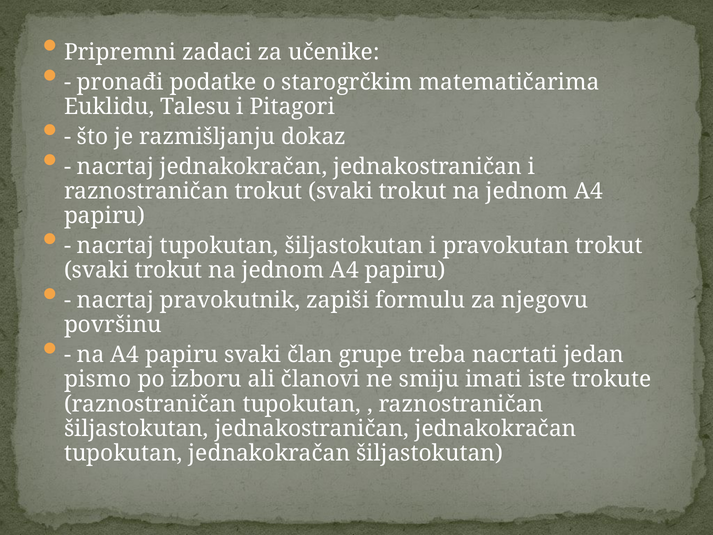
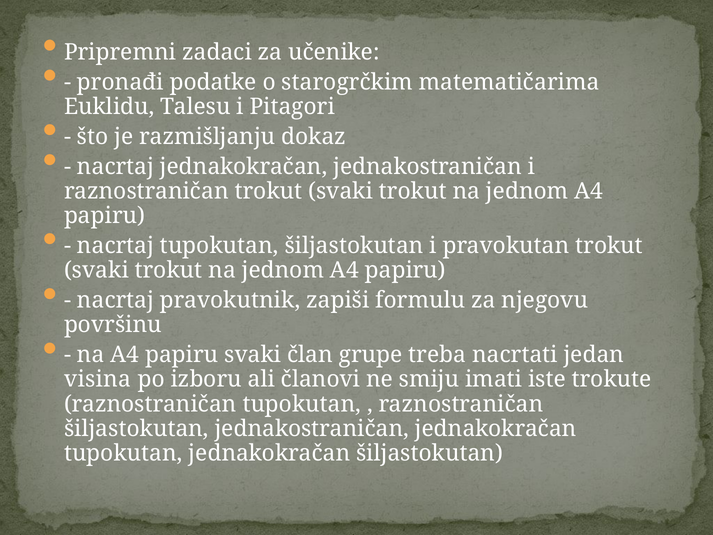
pismo: pismo -> visina
